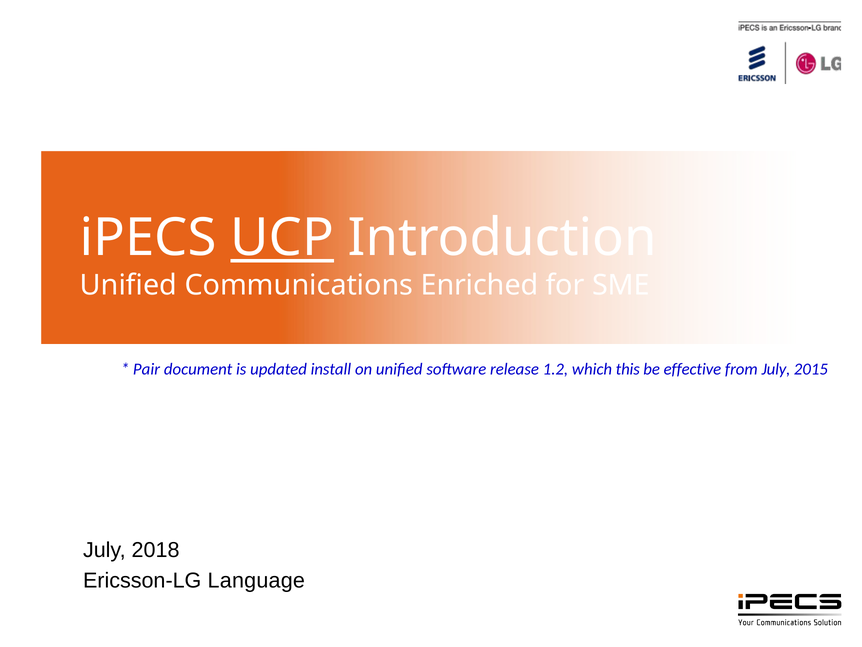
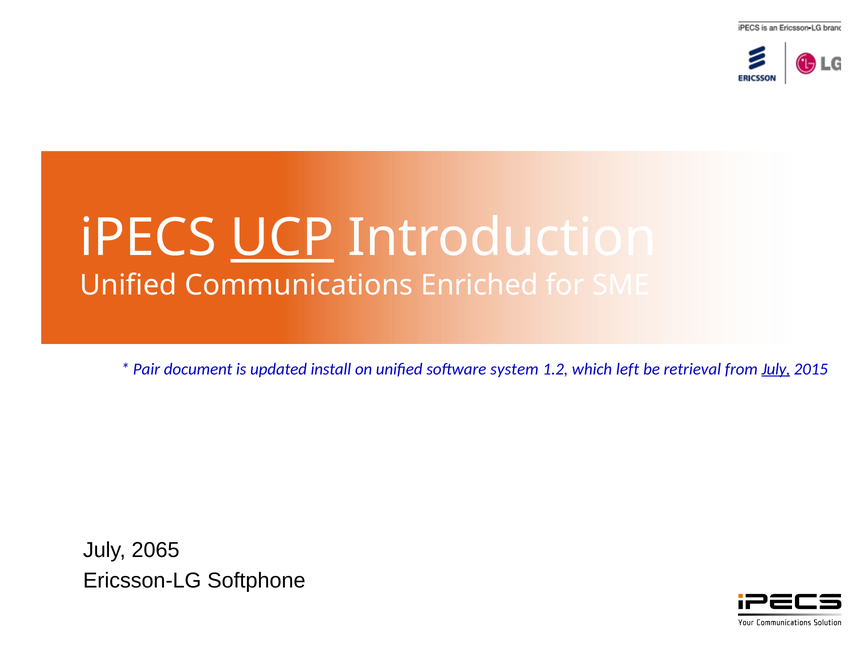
release: release -> system
this: this -> left
effective: effective -> retrieval
July at (776, 369) underline: none -> present
2018: 2018 -> 2065
Language: Language -> Softphone
